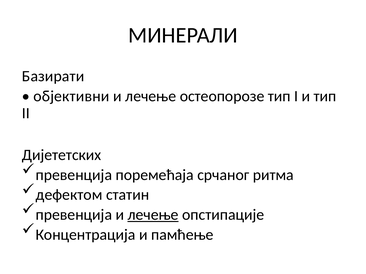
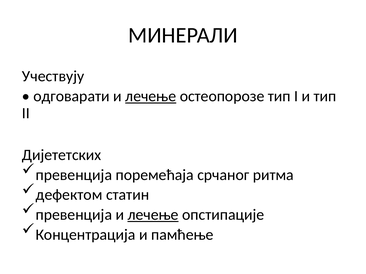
Базирати: Базирати -> Учествују
објективни: објективни -> одговарати
лечење at (151, 96) underline: none -> present
